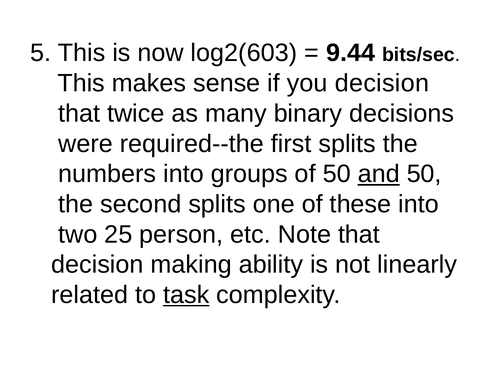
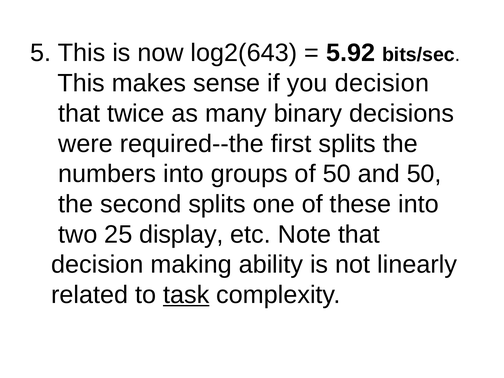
log2(603: log2(603 -> log2(643
9.44: 9.44 -> 5.92
and underline: present -> none
person: person -> display
